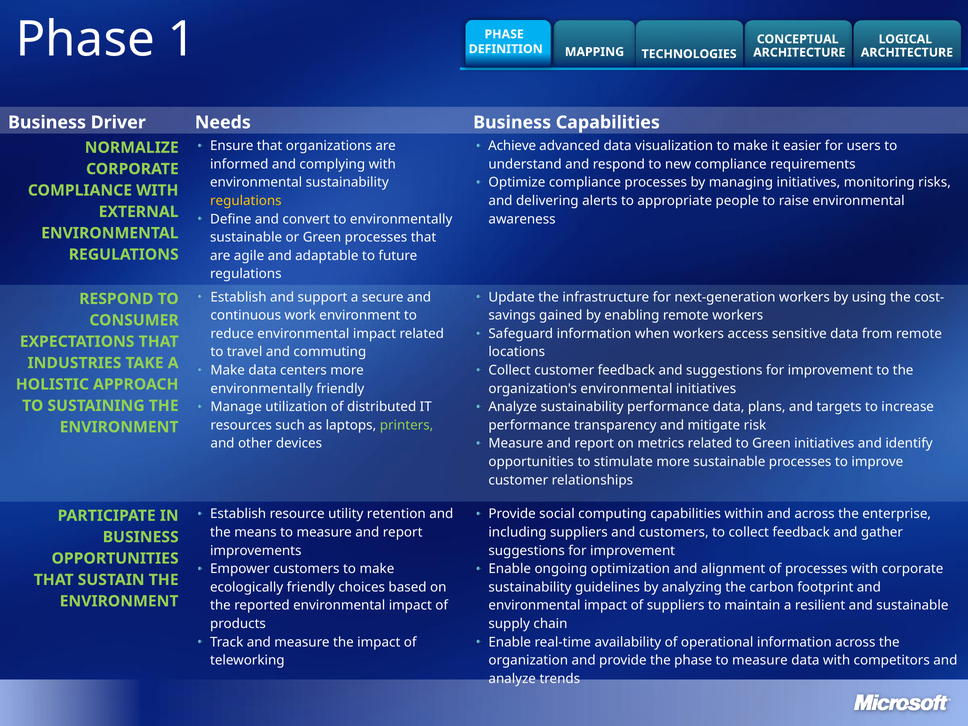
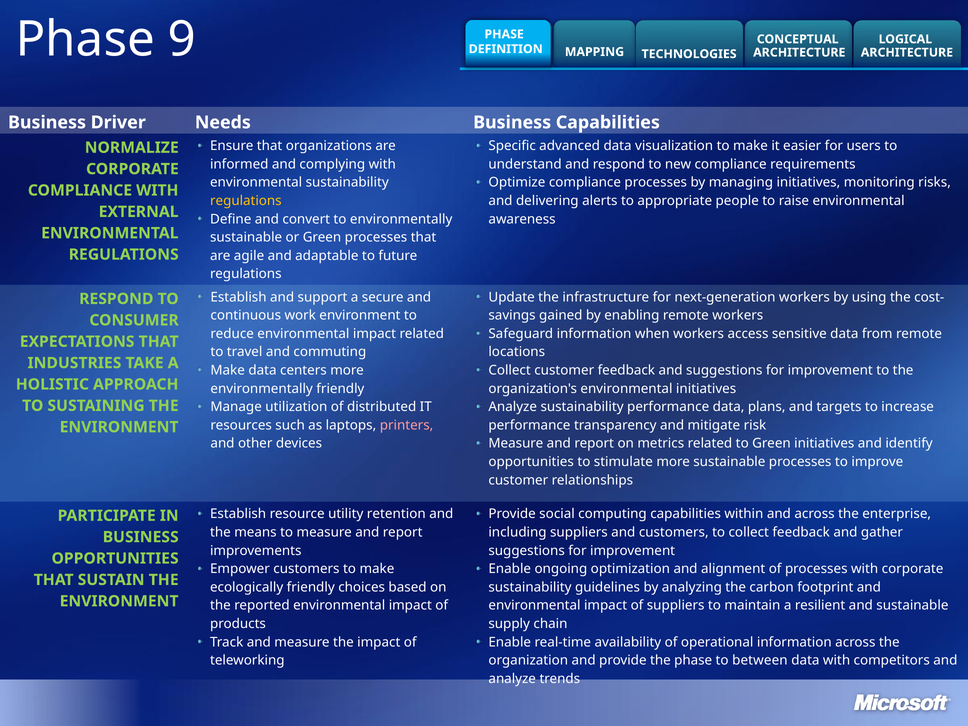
1: 1 -> 9
Achieve: Achieve -> Specific
printers colour: light green -> pink
measure at (760, 660): measure -> between
